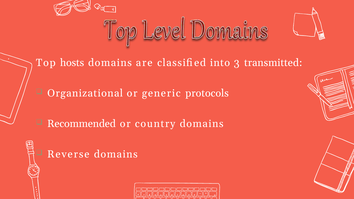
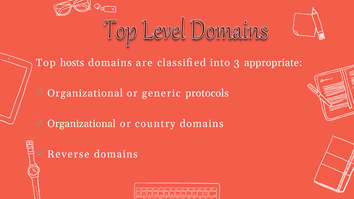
transmitted: transmitted -> appropriate
Recommended at (82, 124): Recommended -> Organizational
